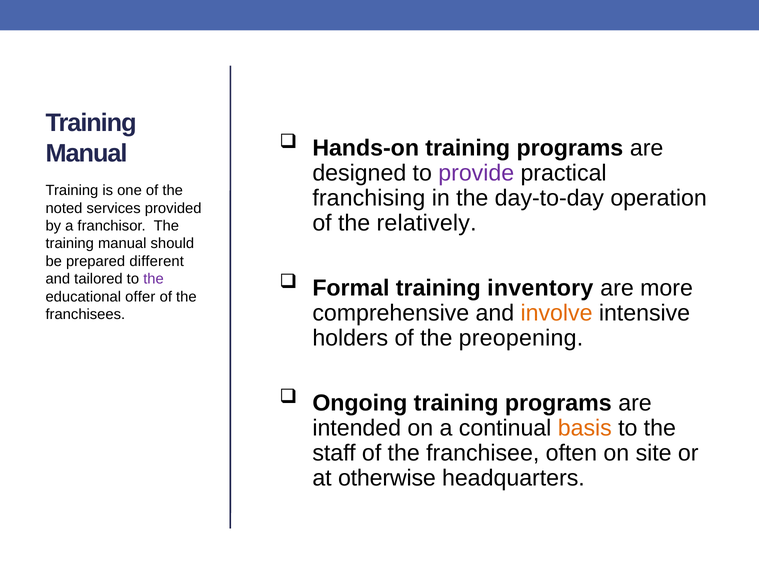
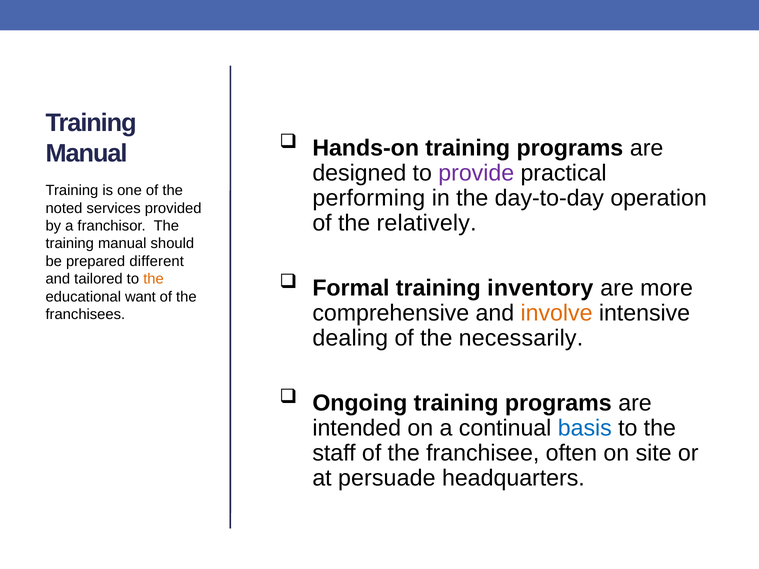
franchising: franchising -> performing
the at (154, 279) colour: purple -> orange
offer: offer -> want
holders: holders -> dealing
preopening: preopening -> necessarily
basis colour: orange -> blue
otherwise: otherwise -> persuade
